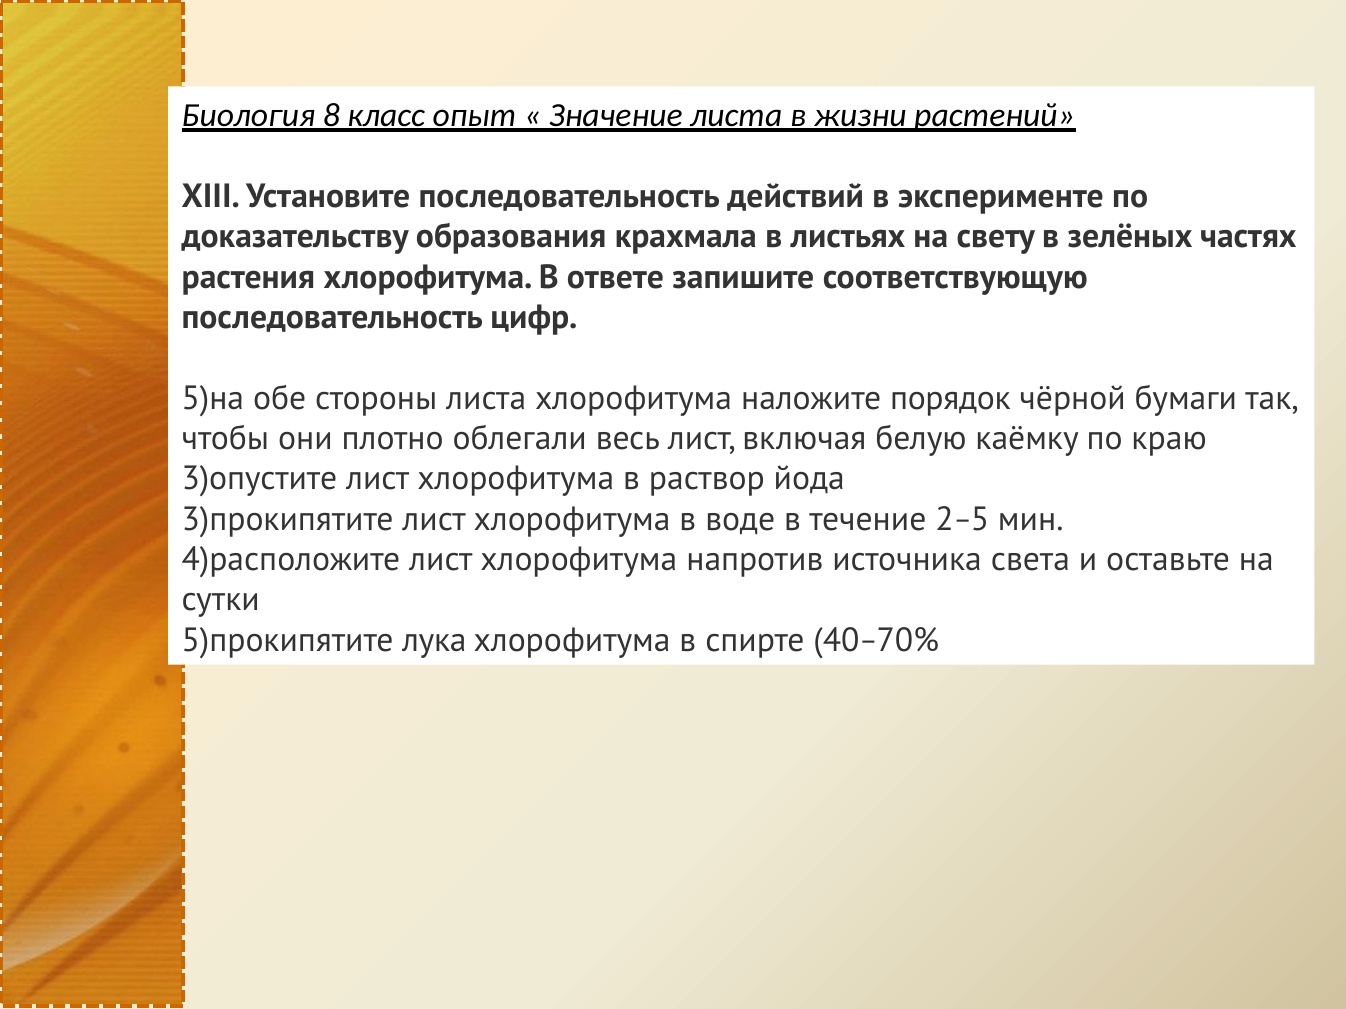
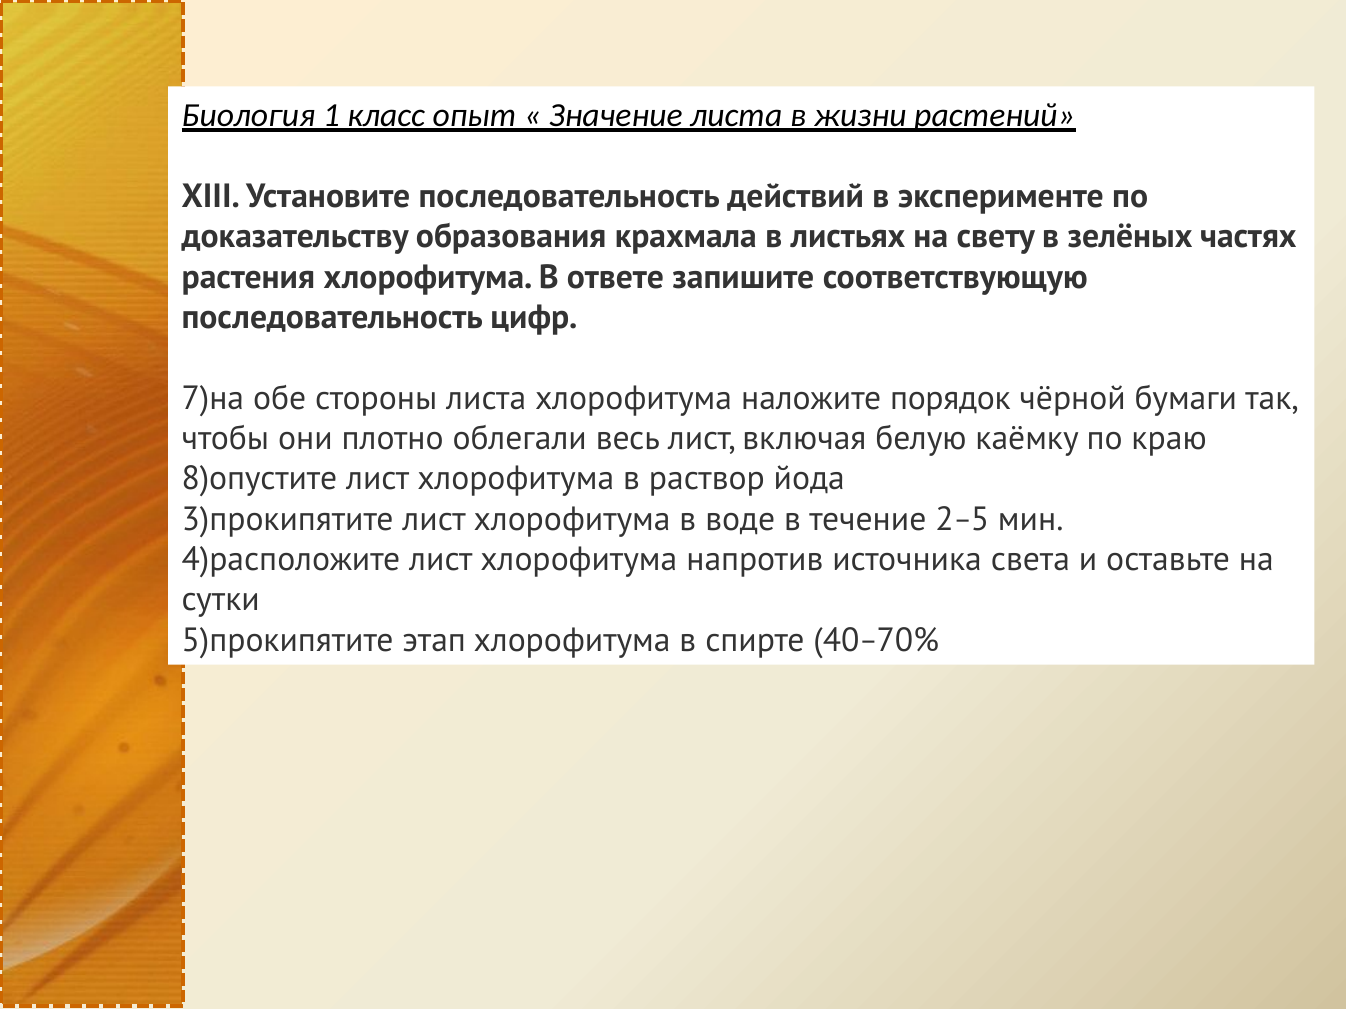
8: 8 -> 1
5)на: 5)на -> 7)на
3)опустите: 3)опустите -> 8)опустите
лука: лука -> этап
